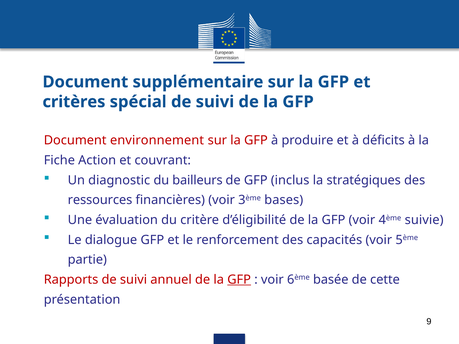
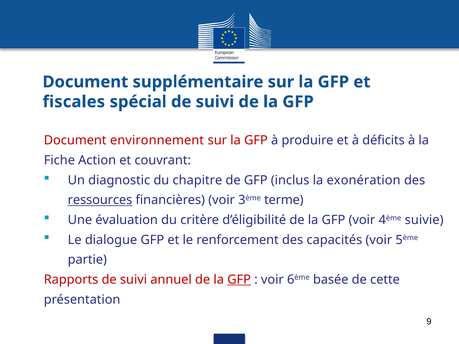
critères: critères -> fiscales
bailleurs: bailleurs -> chapitre
stratégiques: stratégiques -> exonération
ressources underline: none -> present
bases: bases -> terme
